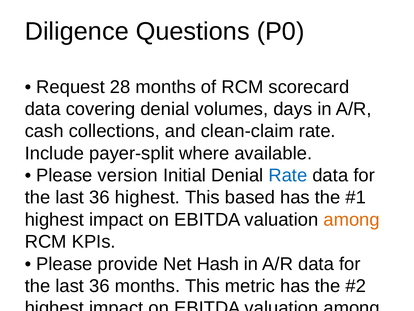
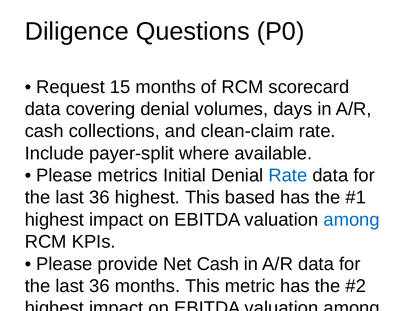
28: 28 -> 15
version: version -> metrics
among at (352, 219) colour: orange -> blue
Net Hash: Hash -> Cash
